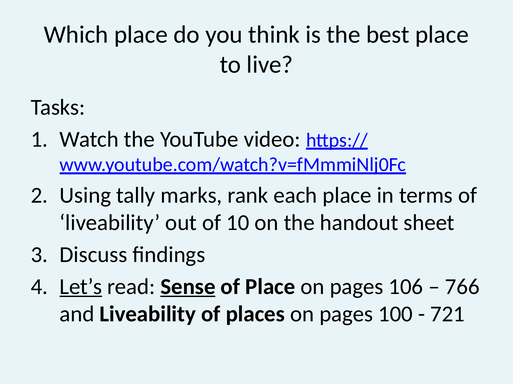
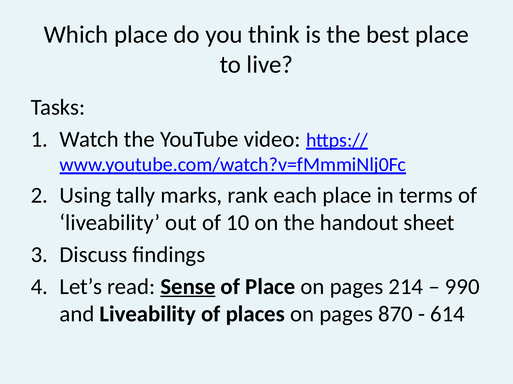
Let’s underline: present -> none
106: 106 -> 214
766: 766 -> 990
100: 100 -> 870
721: 721 -> 614
